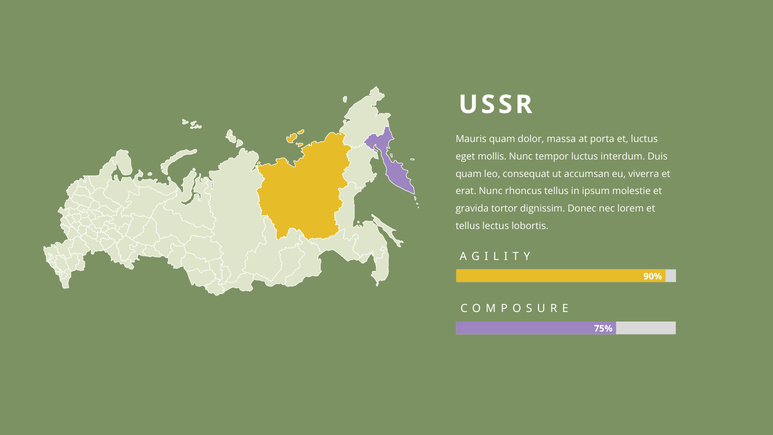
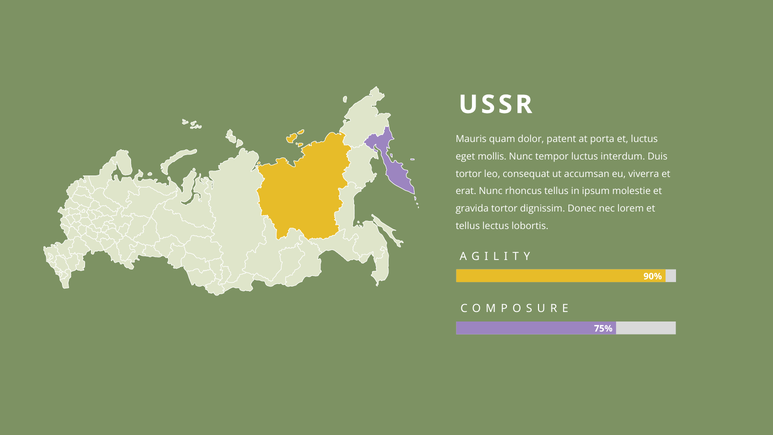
massa: massa -> patent
quam at (469, 174): quam -> tortor
